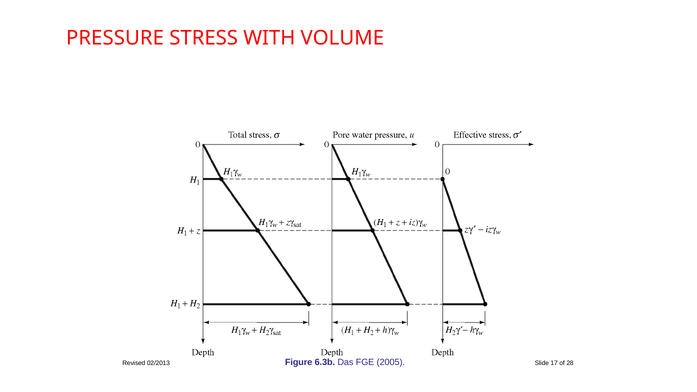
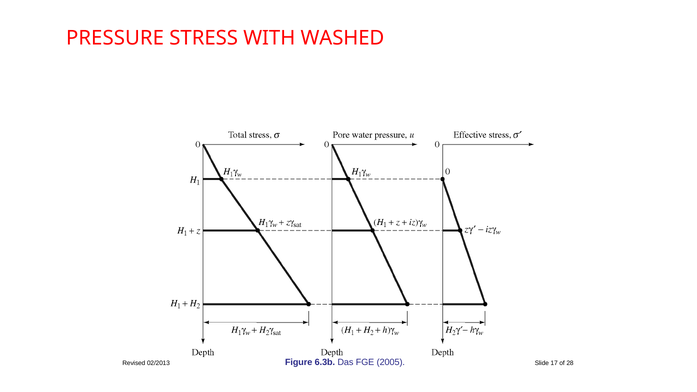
VOLUME: VOLUME -> WASHED
